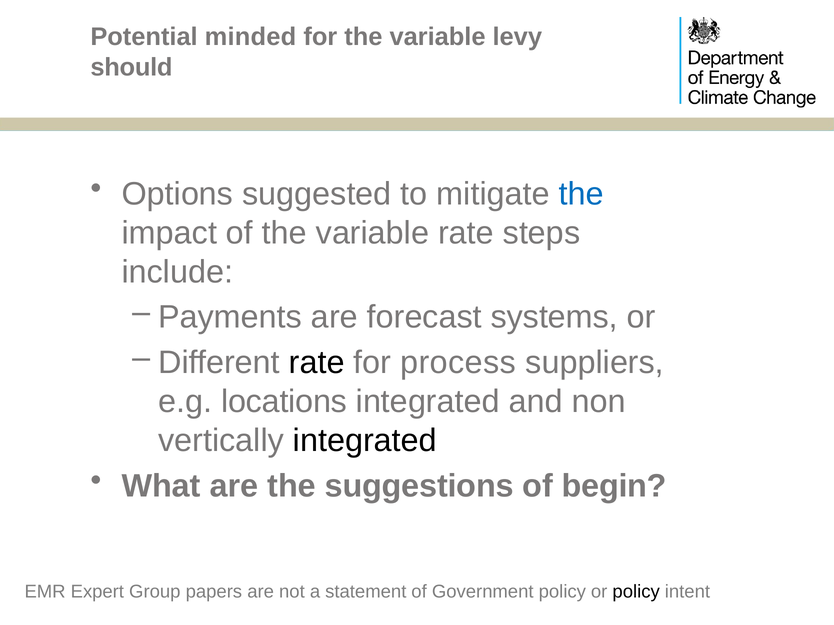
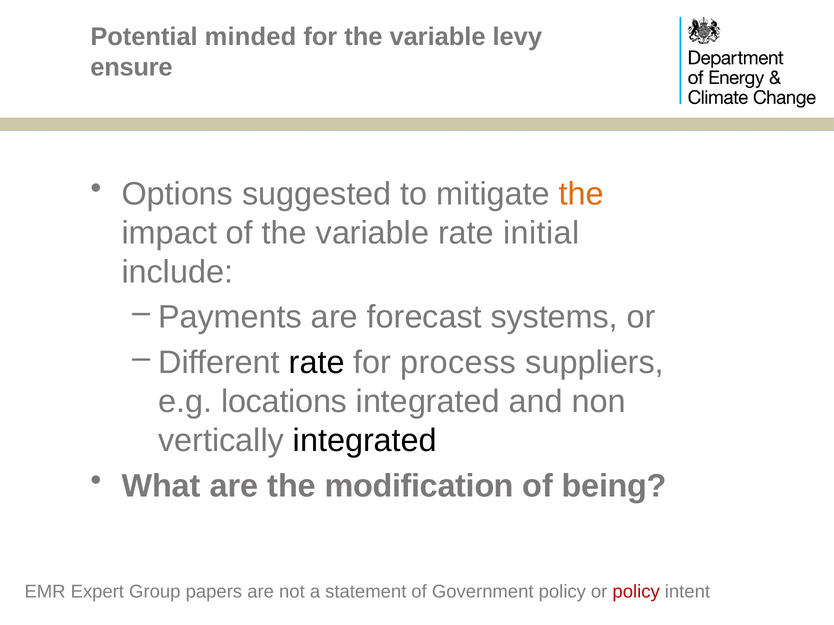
should: should -> ensure
the at (581, 194) colour: blue -> orange
steps: steps -> initial
suggestions: suggestions -> modification
begin: begin -> being
policy at (636, 592) colour: black -> red
